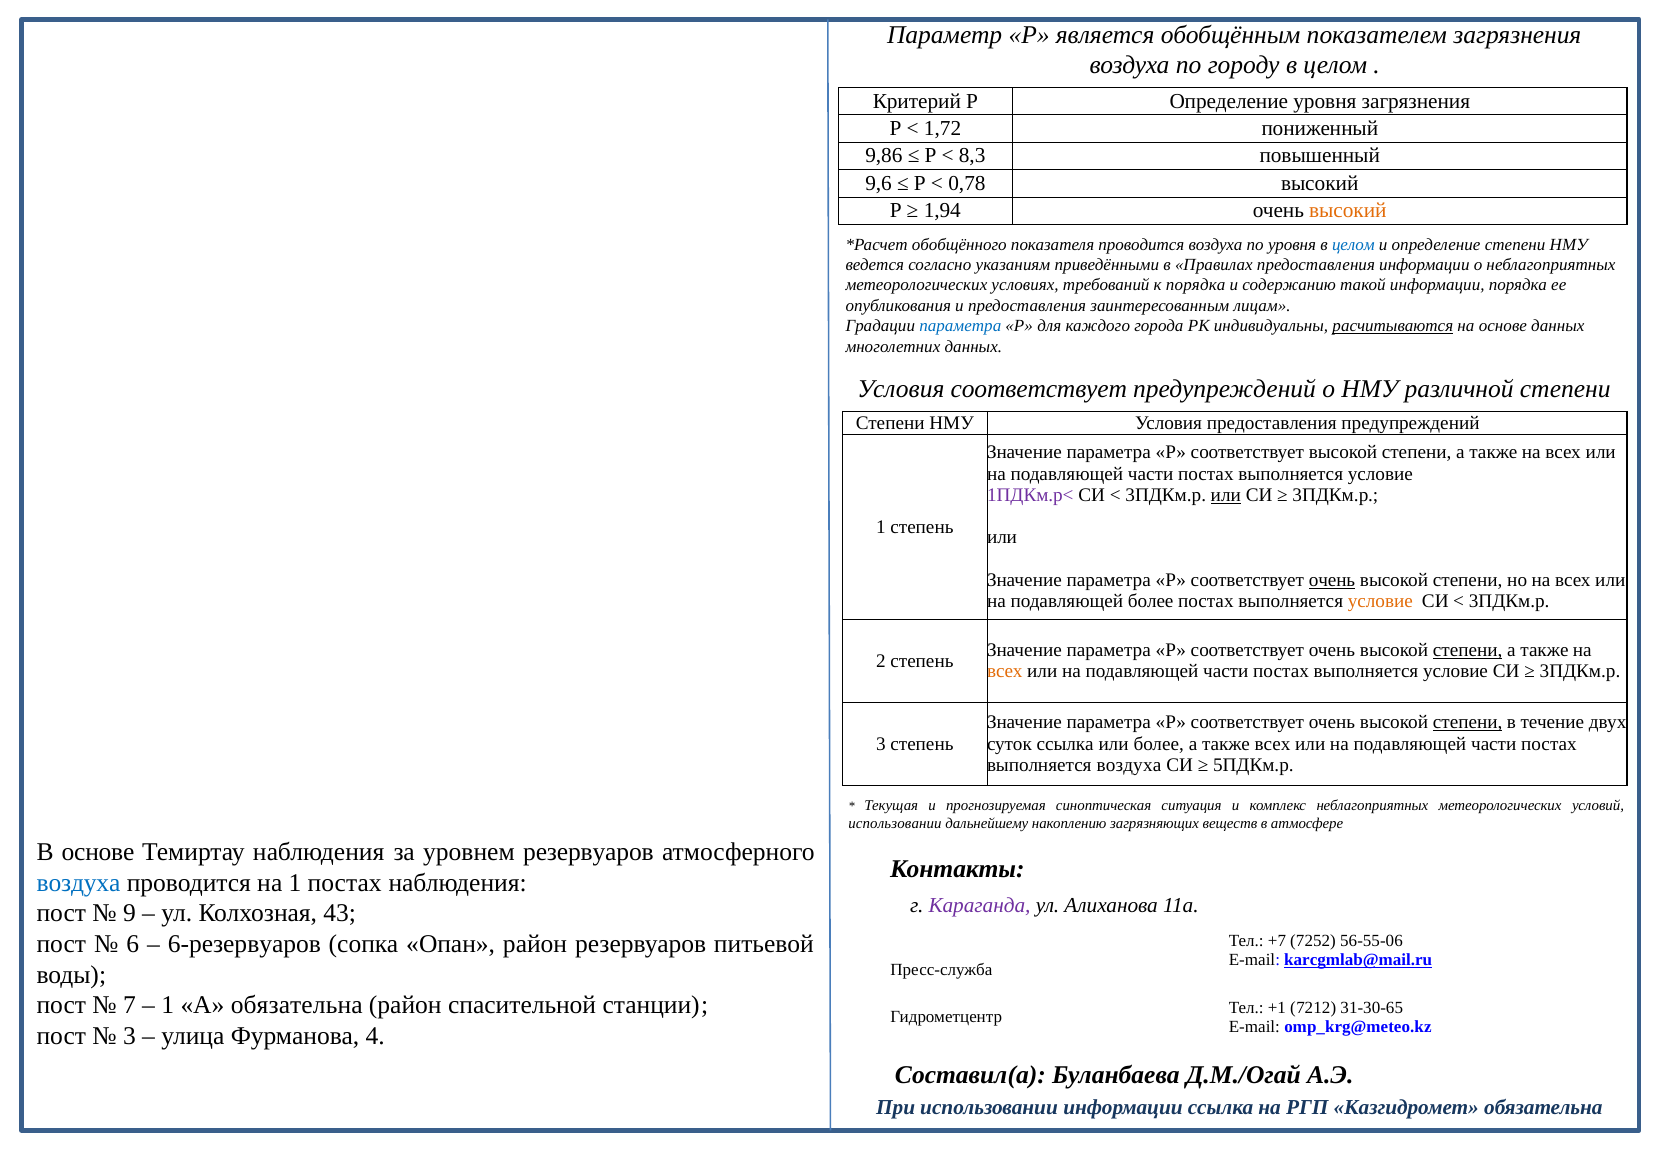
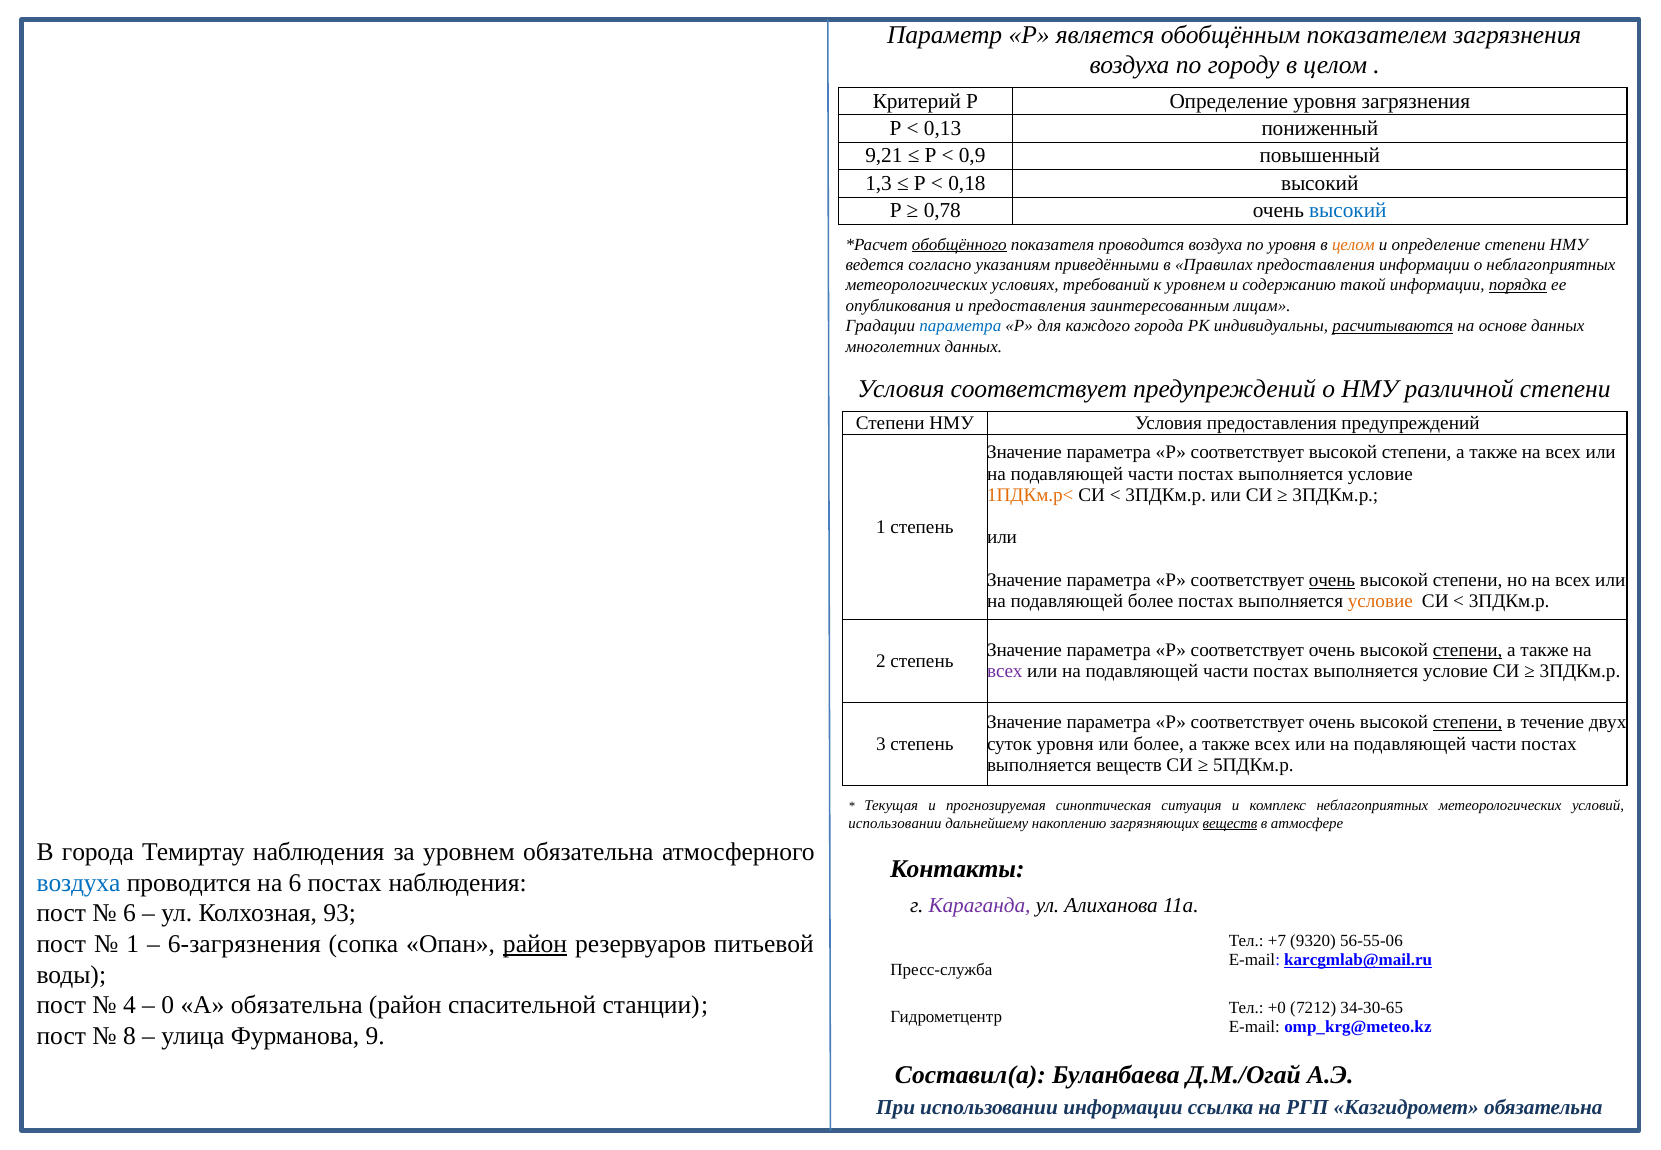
1,72: 1,72 -> 0,13
9,86: 9,86 -> 9,21
8,3: 8,3 -> 0,9
9,6: 9,6 -> 1,3
0,78: 0,78 -> 0,18
1,94: 1,94 -> 0,78
высокий at (1348, 211) colour: orange -> blue
обобщённого underline: none -> present
целом at (1353, 244) colour: blue -> orange
к порядка: порядка -> уровнем
порядка at (1518, 285) underline: none -> present
1ПДКм.р< colour: purple -> orange
или at (1226, 495) underline: present -> none
всех at (1005, 671) colour: orange -> purple
суток ссылка: ссылка -> уровня
выполняется воздуха: воздуха -> веществ
веществ at (1230, 823) underline: none -> present
В основе: основе -> города
уровнем резервуаров: резервуаров -> обязательна
на 1: 1 -> 6
9 at (129, 913): 9 -> 6
43: 43 -> 93
6 at (133, 944): 6 -> 1
6-резервуаров: 6-резервуаров -> 6-загрязнения
район at (535, 944) underline: none -> present
7252: 7252 -> 9320
7: 7 -> 4
1 at (168, 1005): 1 -> 0
+1: +1 -> +0
31-30-65: 31-30-65 -> 34-30-65
3 at (129, 1036): 3 -> 8
4: 4 -> 9
